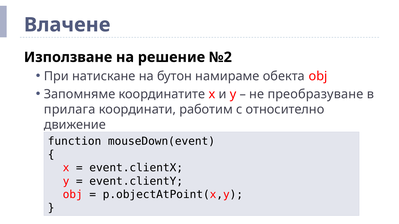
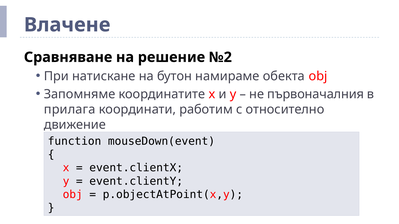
Използване: Използване -> Сравняване
преобразуване: преобразуване -> първоначалния
